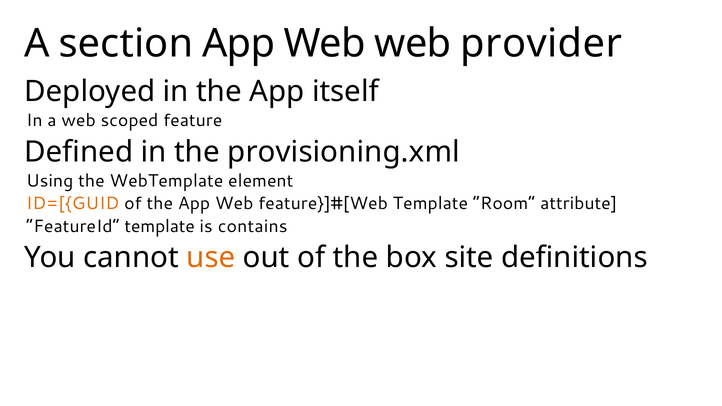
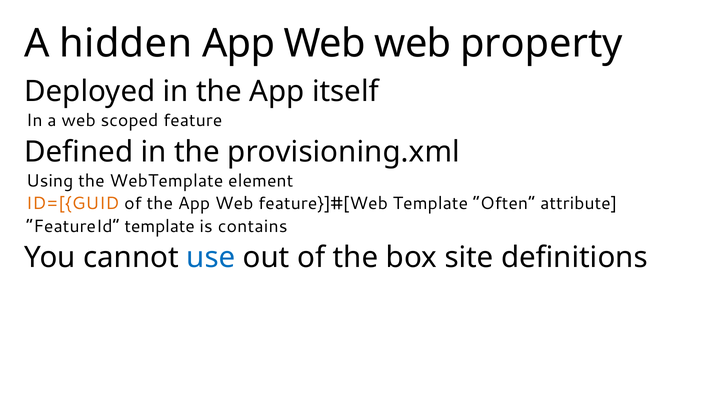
section: section -> hidden
provider: provider -> property
Room: Room -> Often
use colour: orange -> blue
